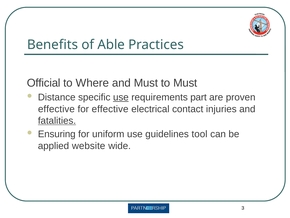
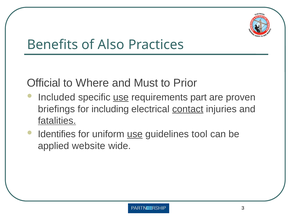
Able: Able -> Also
to Must: Must -> Prior
Distance: Distance -> Included
effective at (56, 109): effective -> briefings
for effective: effective -> including
contact underline: none -> present
Ensuring: Ensuring -> Identifies
use at (135, 134) underline: none -> present
